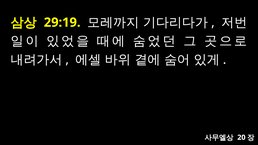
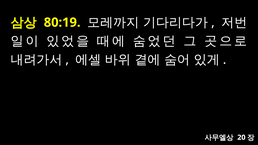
29:19: 29:19 -> 80:19
